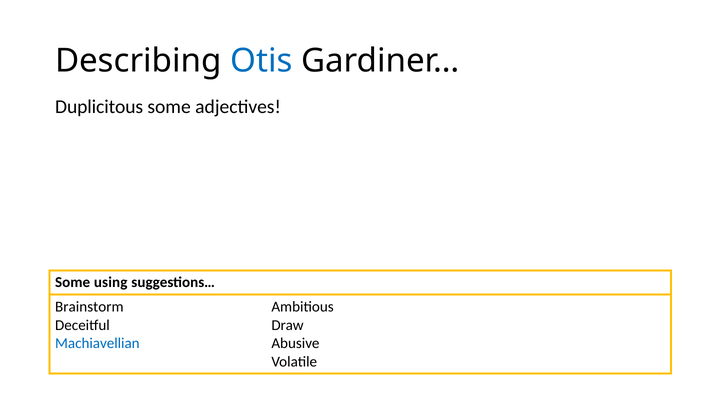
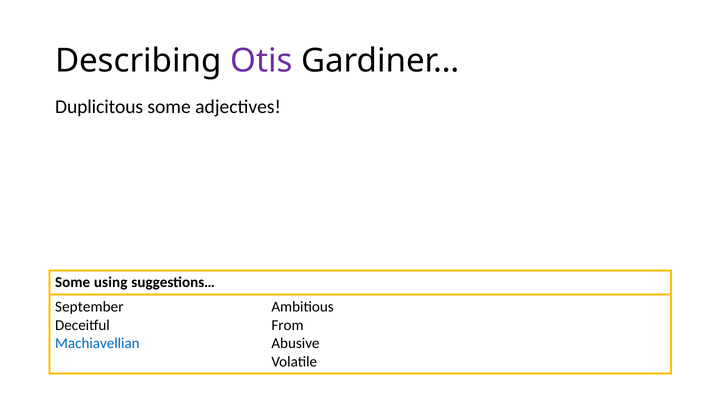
Otis colour: blue -> purple
Brainstorm: Brainstorm -> September
Draw: Draw -> From
